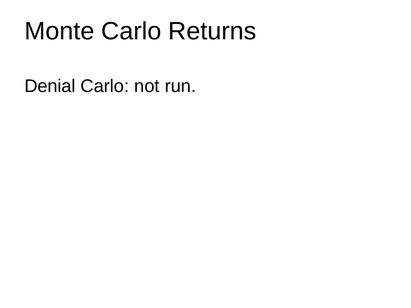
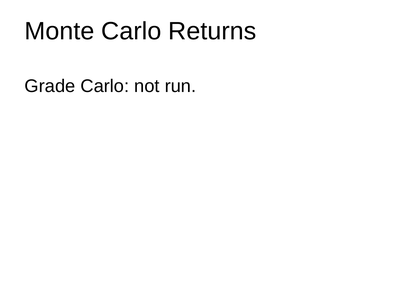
Denial: Denial -> Grade
